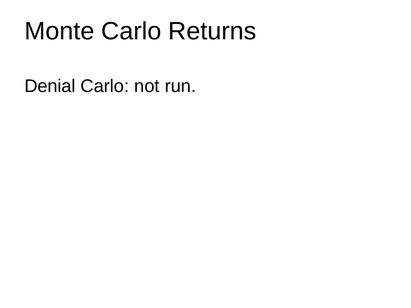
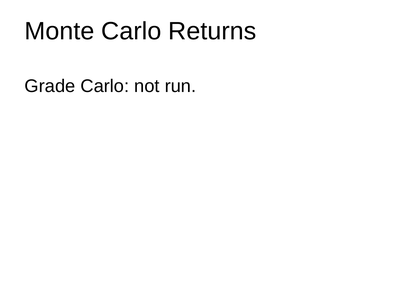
Denial: Denial -> Grade
